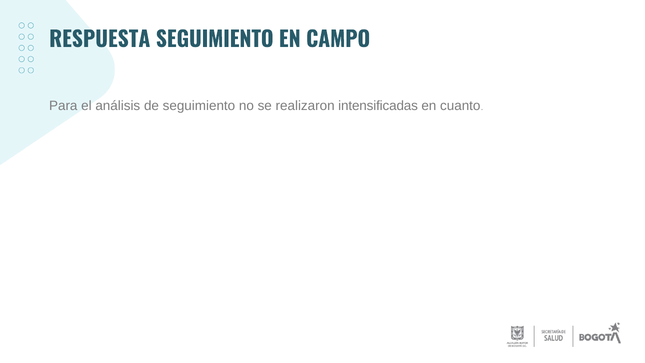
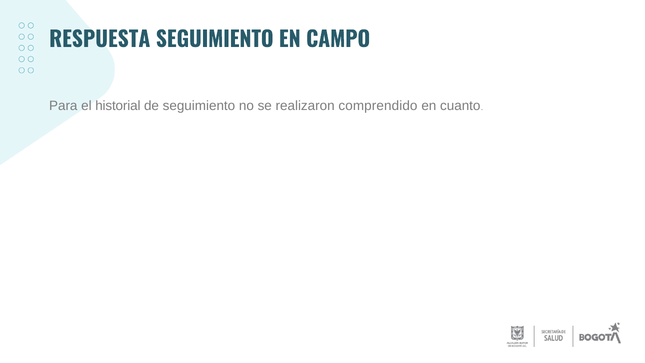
análisis: análisis -> historial
intensificadas: intensificadas -> comprendido
